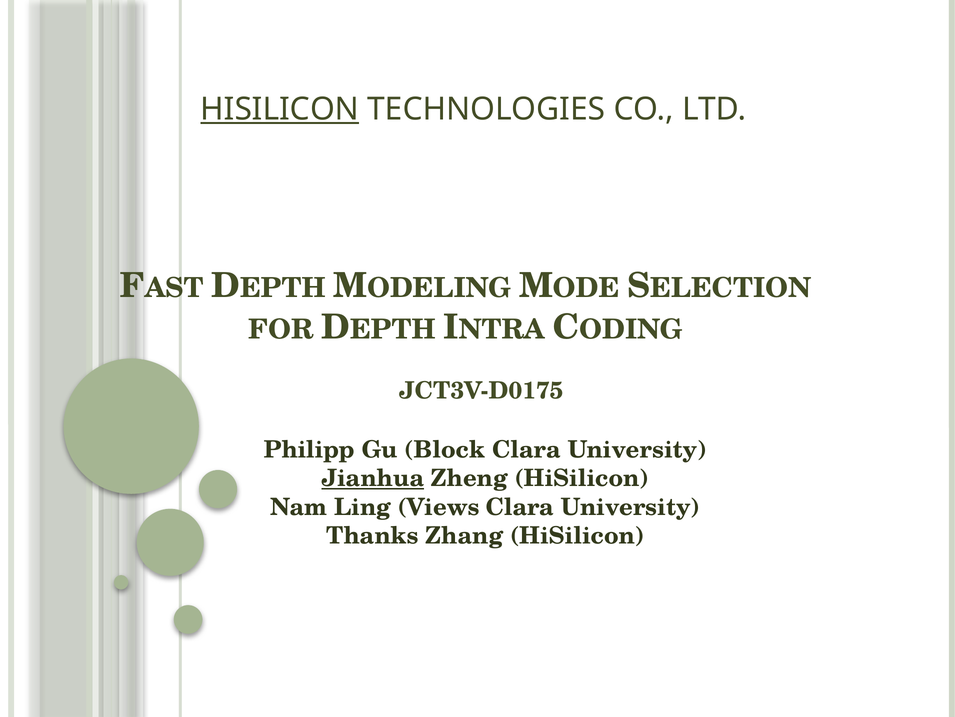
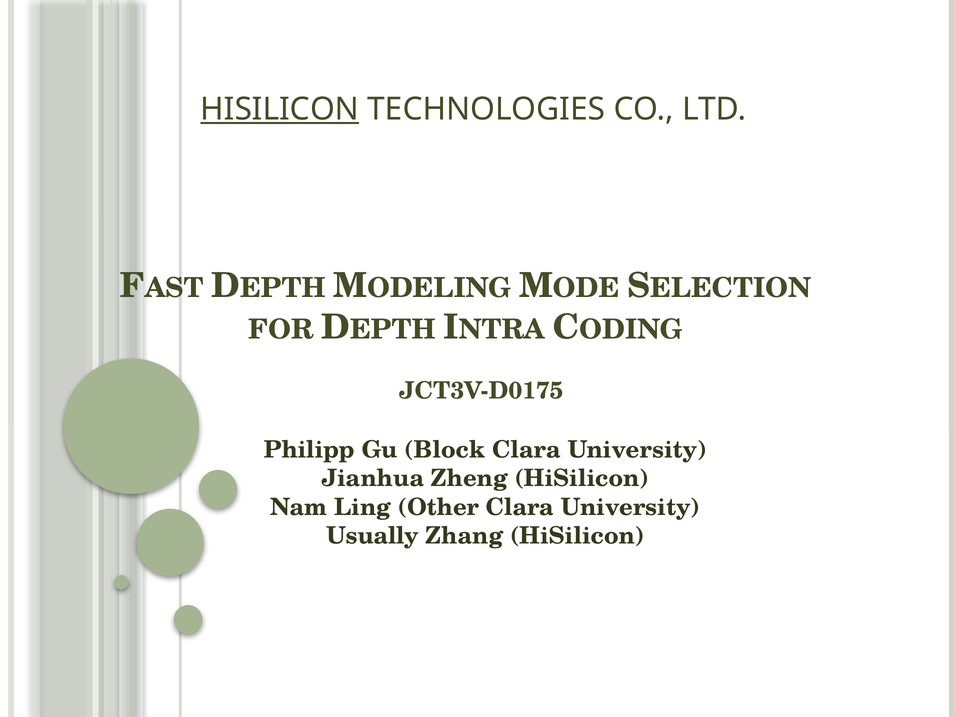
Jianhua underline: present -> none
Views: Views -> Other
Thanks: Thanks -> Usually
